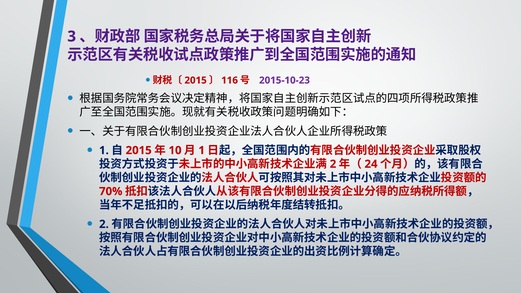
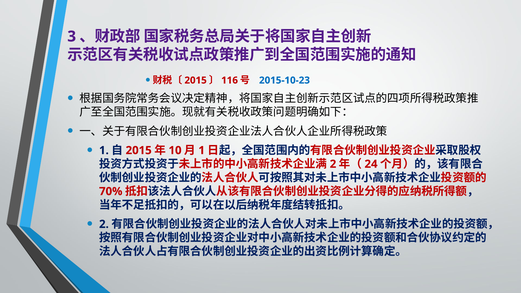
2015-10-23 colour: purple -> blue
